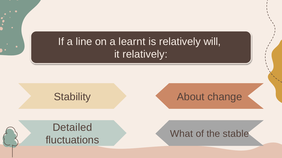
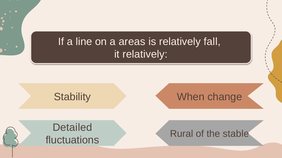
learnt: learnt -> areas
will: will -> fall
About: About -> When
What: What -> Rural
